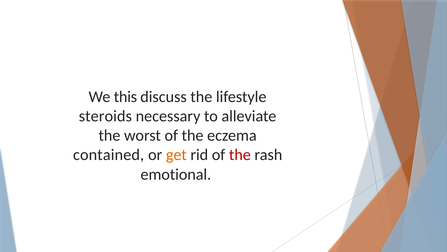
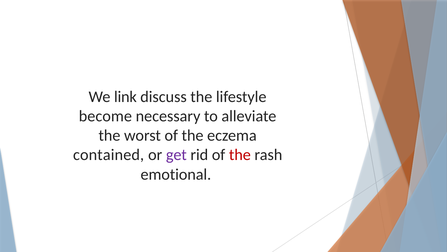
this: this -> link
steroids: steroids -> become
get colour: orange -> purple
